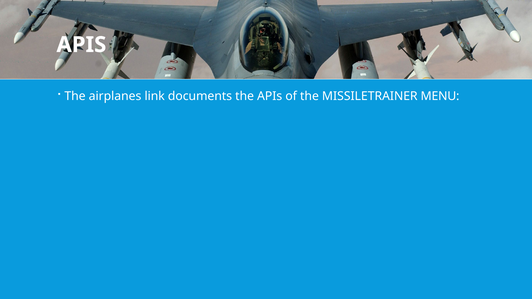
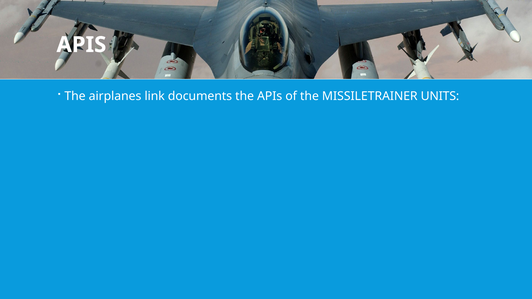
MENU: MENU -> UNITS
